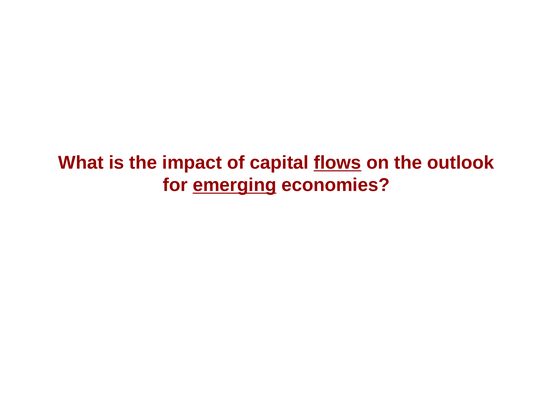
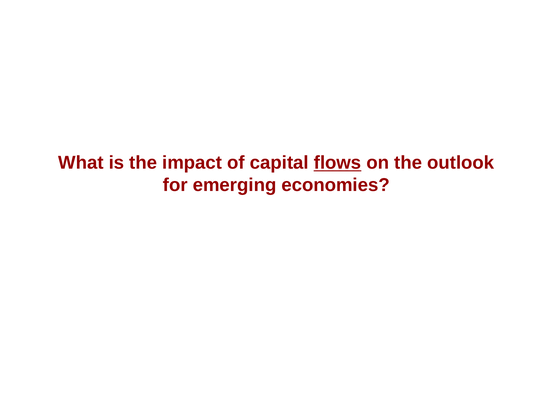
emerging underline: present -> none
